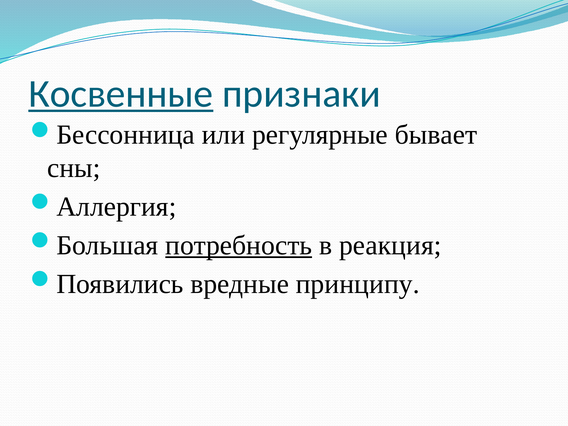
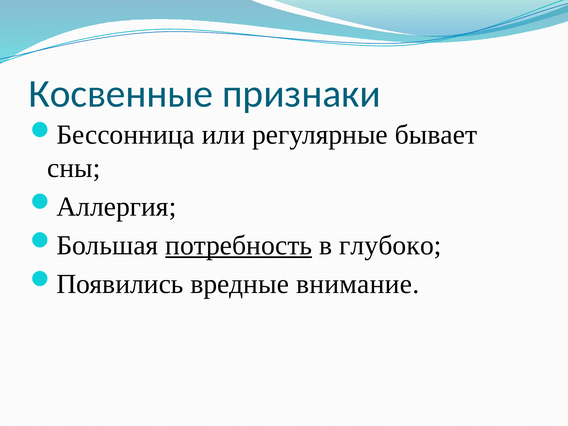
Косвенные underline: present -> none
реакция: реакция -> глубоко
принципу: принципу -> внимание
